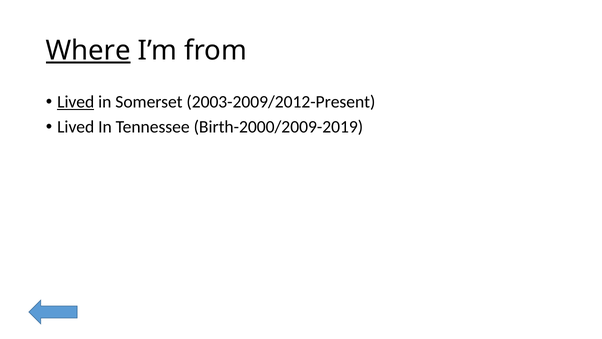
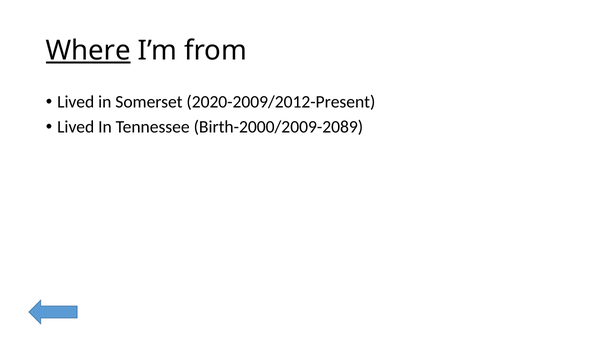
Lived at (76, 102) underline: present -> none
2003-2009/2012-Present: 2003-2009/2012-Present -> 2020-2009/2012-Present
Birth-2000/2009-2019: Birth-2000/2009-2019 -> Birth-2000/2009-2089
